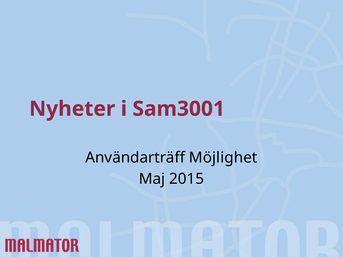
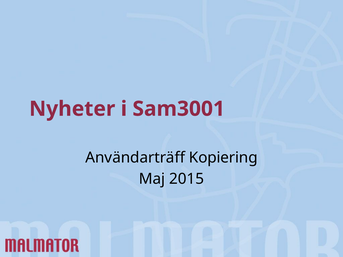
Möjlighet: Möjlighet -> Kopiering
